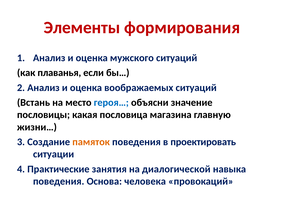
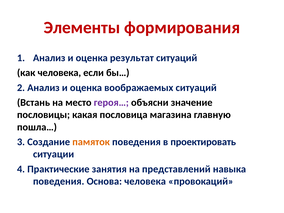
мужского: мужского -> результат
как плаванья: плаванья -> человека
героя… colour: blue -> purple
жизни…: жизни… -> пошла…
диалогической: диалогической -> представлений
